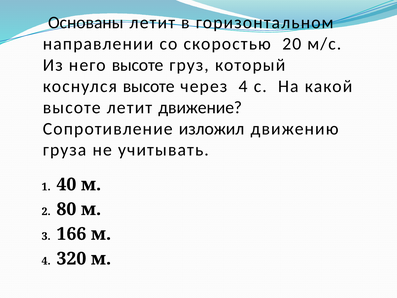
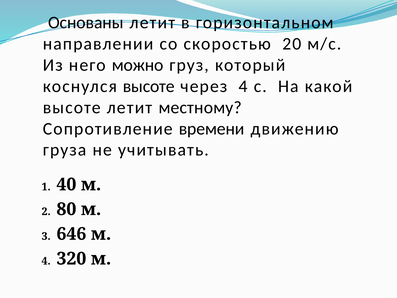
него высоте: высоте -> можно
движение: движение -> местному
изложил: изложил -> времени
166: 166 -> 646
